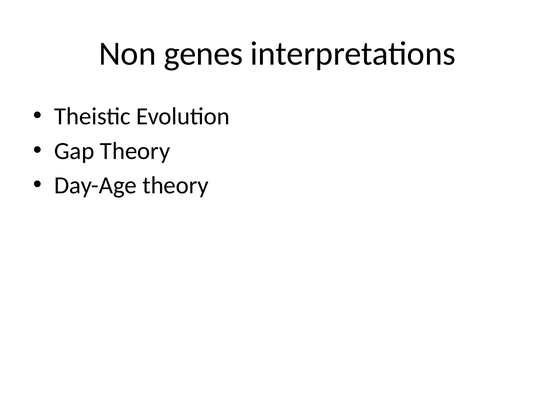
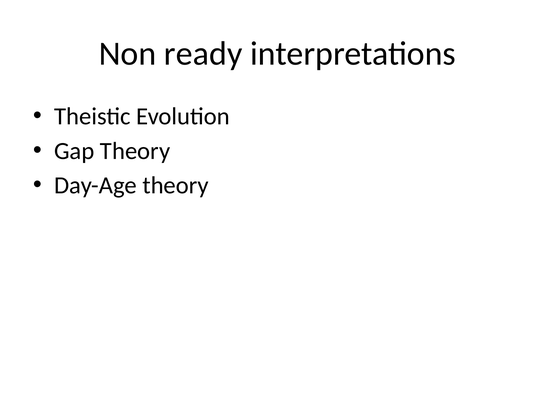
genes: genes -> ready
